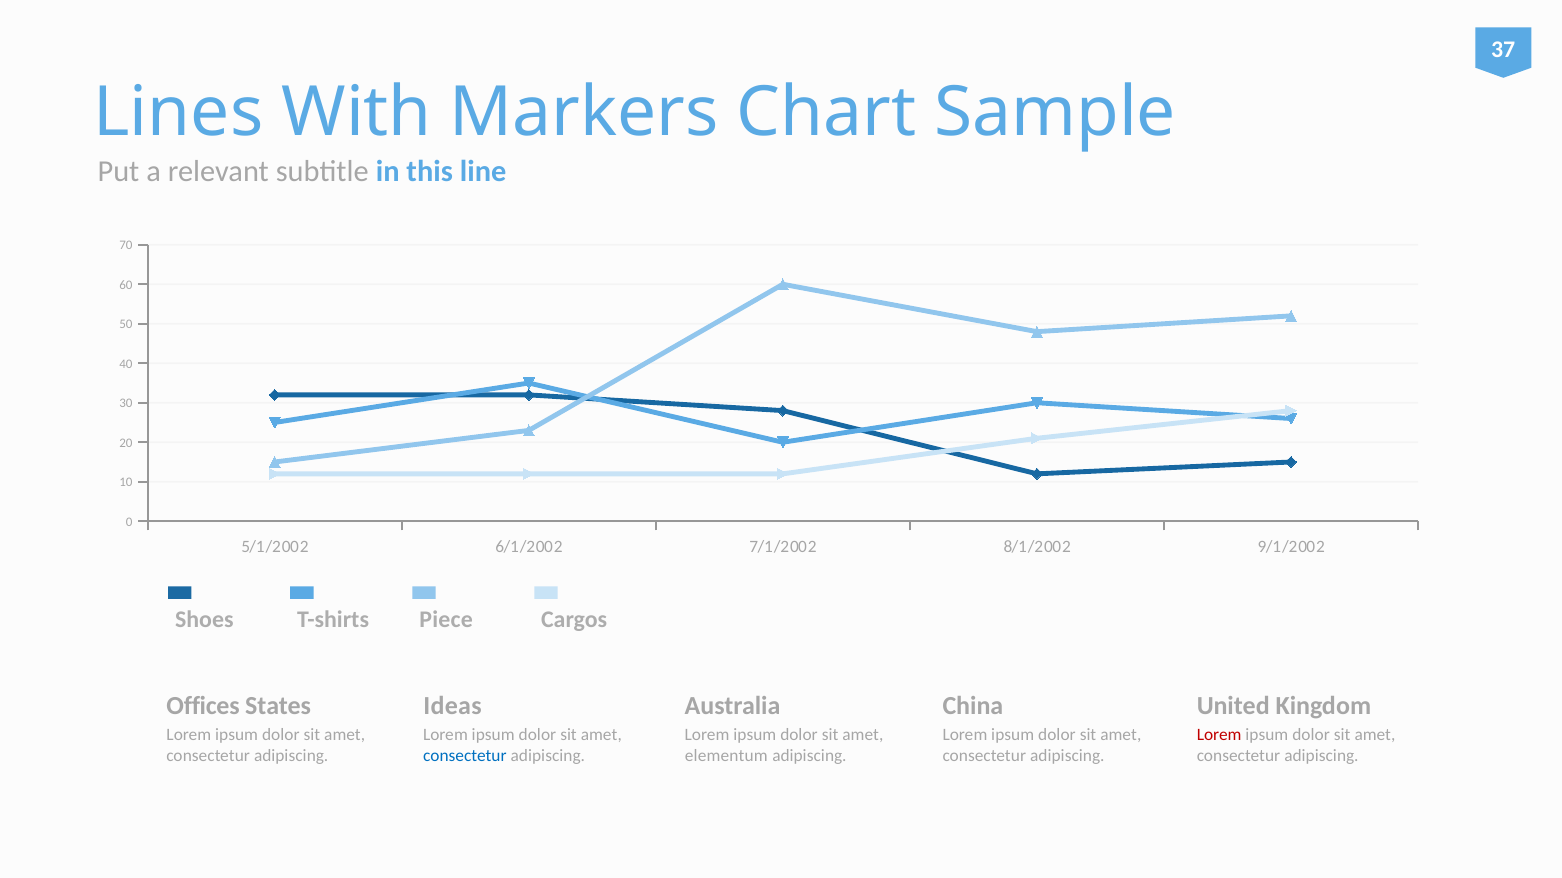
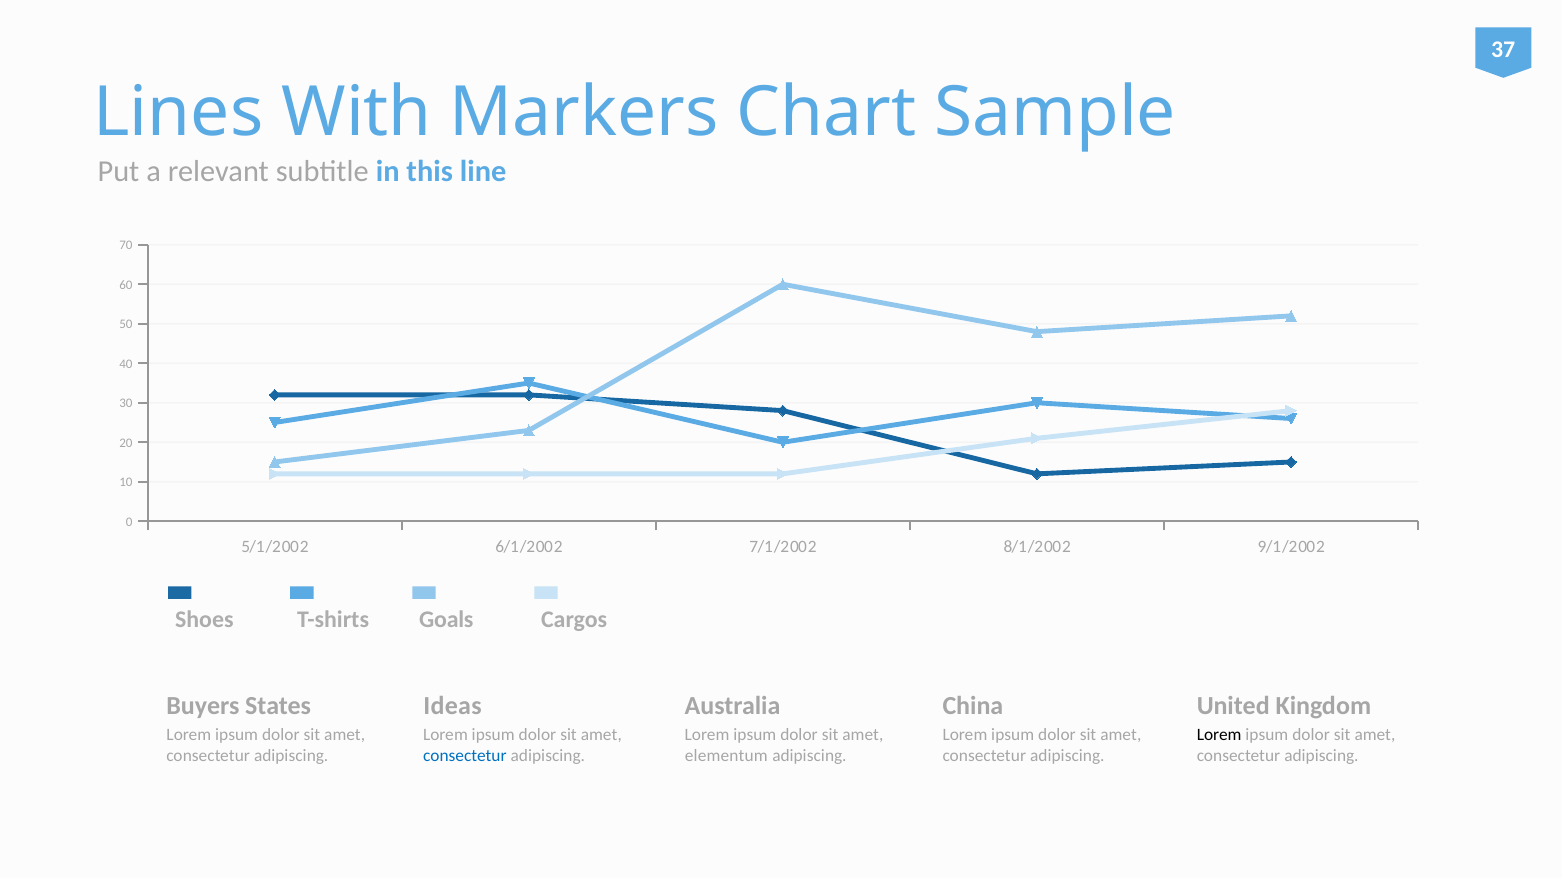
Piece: Piece -> Goals
Offices: Offices -> Buyers
Lorem at (1219, 736) colour: red -> black
